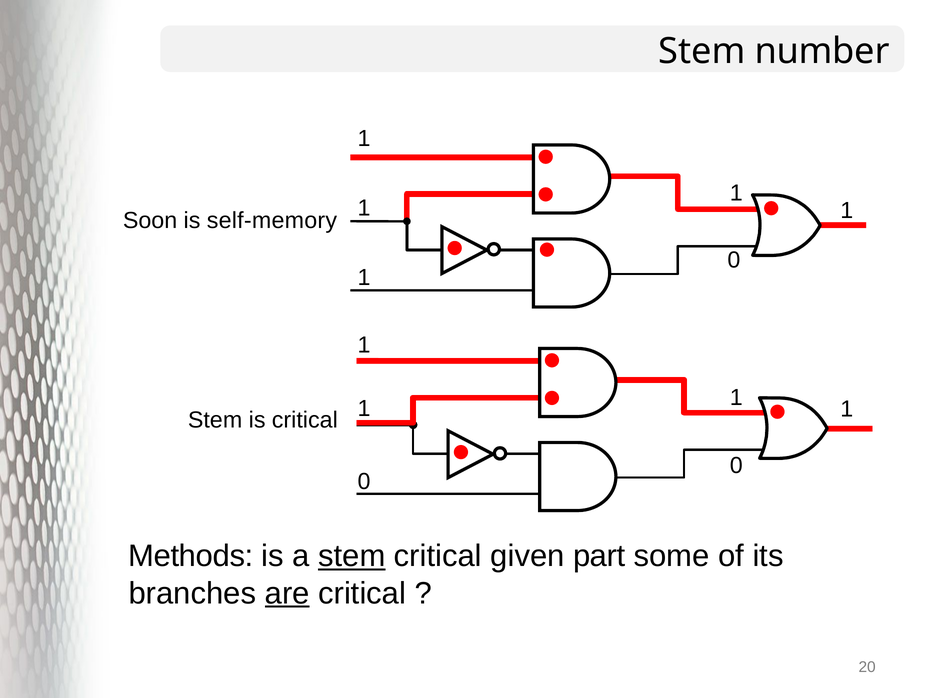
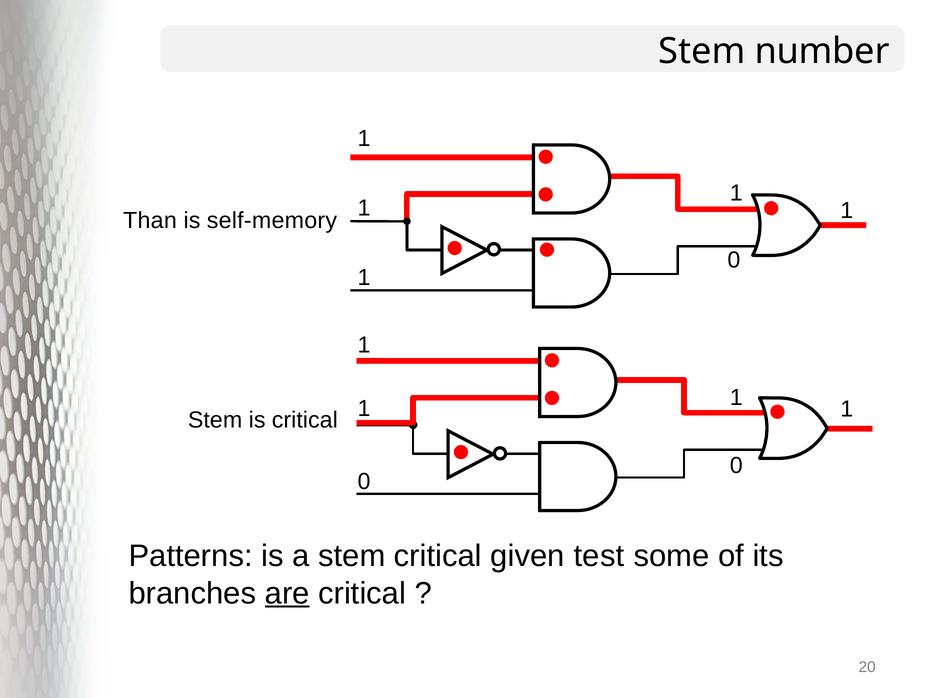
Soon: Soon -> Than
Methods: Methods -> Patterns
stem at (352, 556) underline: present -> none
part: part -> test
